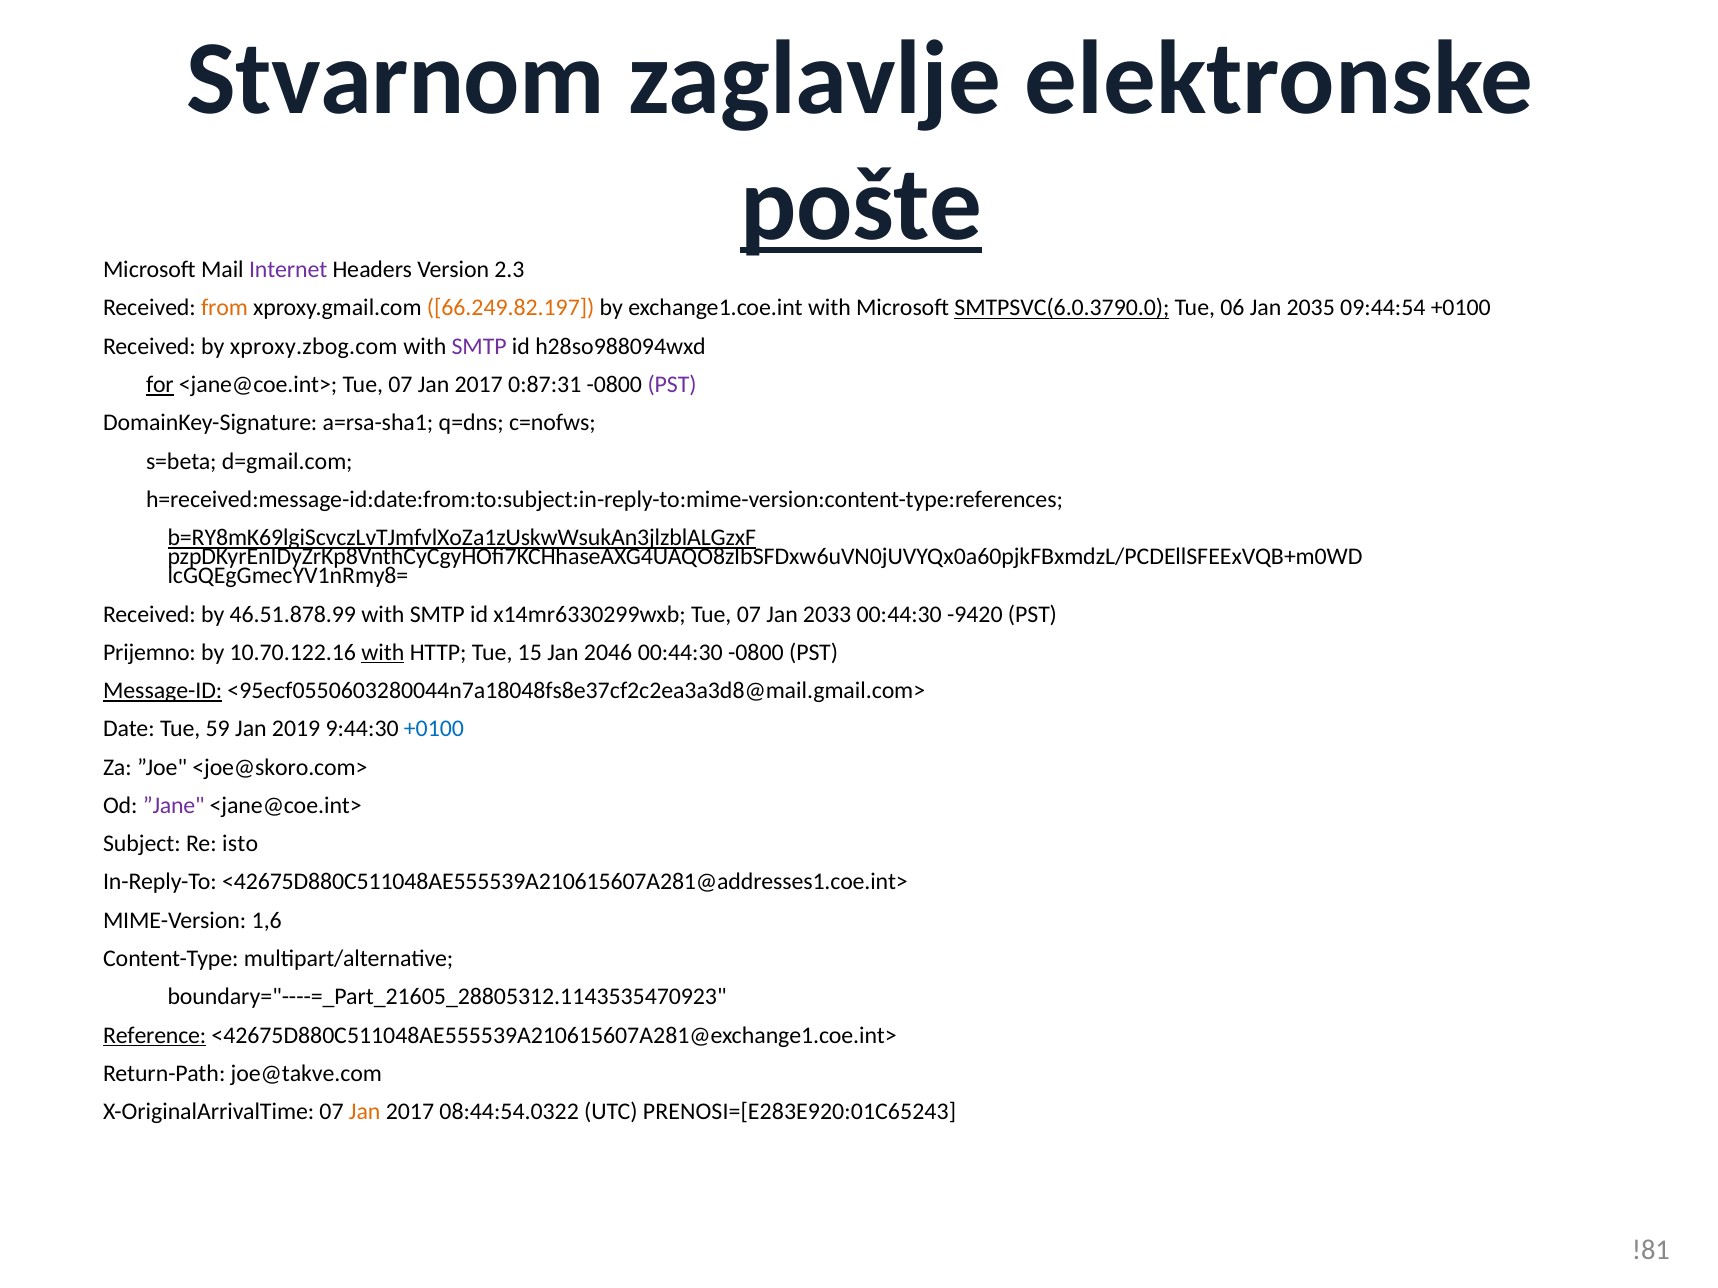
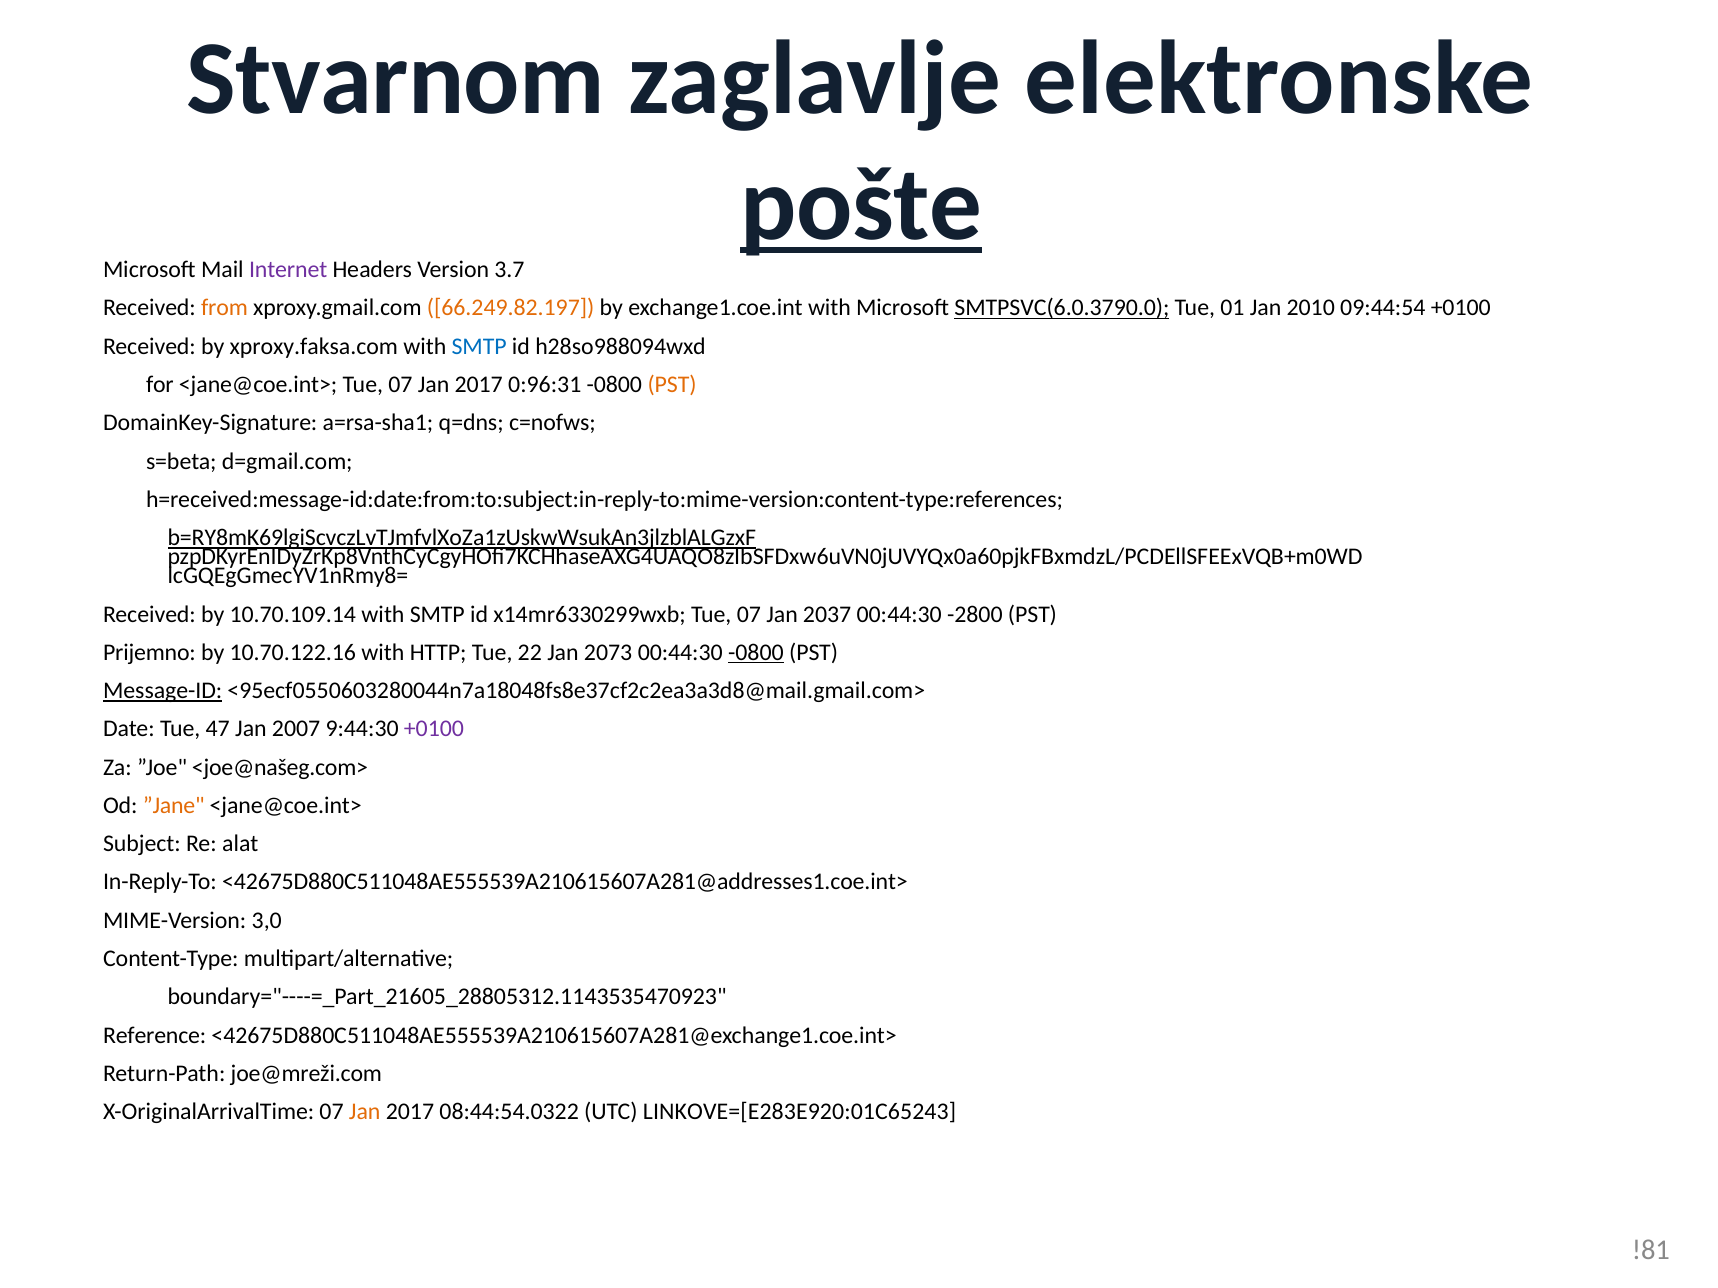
2.3: 2.3 -> 3.7
06: 06 -> 01
2035: 2035 -> 2010
xproxy.zbog.com: xproxy.zbog.com -> xproxy.faksa.com
SMTP at (479, 346) colour: purple -> blue
for underline: present -> none
0:87:31: 0:87:31 -> 0:96:31
PST at (672, 385) colour: purple -> orange
46.51.878.99: 46.51.878.99 -> 10.70.109.14
2033: 2033 -> 2037
-9420: -9420 -> -2800
with at (383, 653) underline: present -> none
15: 15 -> 22
2046: 2046 -> 2073
-0800 at (756, 653) underline: none -> present
59: 59 -> 47
2019: 2019 -> 2007
+0100 at (434, 729) colour: blue -> purple
<joe@skoro.com>: <joe@skoro.com> -> <joe@našeg.com>
”Jane colour: purple -> orange
isto: isto -> alat
1,6: 1,6 -> 3,0
Reference underline: present -> none
joe@takve.com: joe@takve.com -> joe@mreži.com
PRENOSI=[E283E920:01C65243: PRENOSI=[E283E920:01C65243 -> LINKOVE=[E283E920:01C65243
